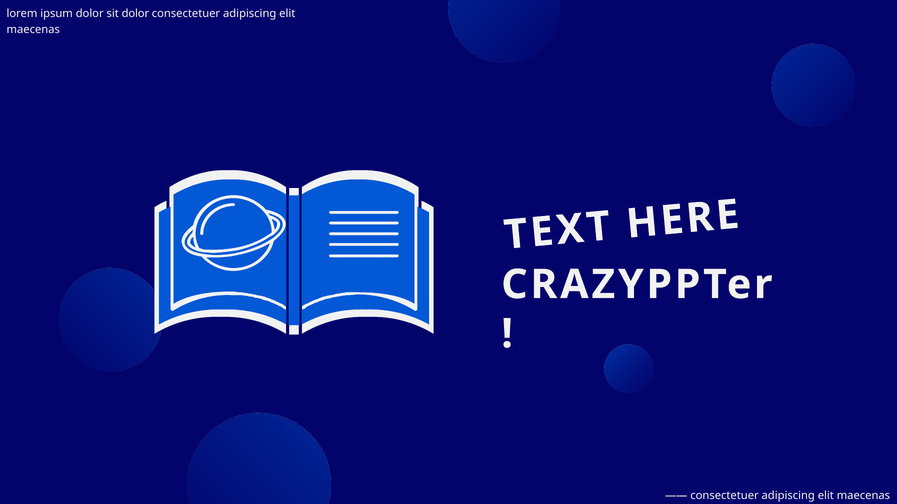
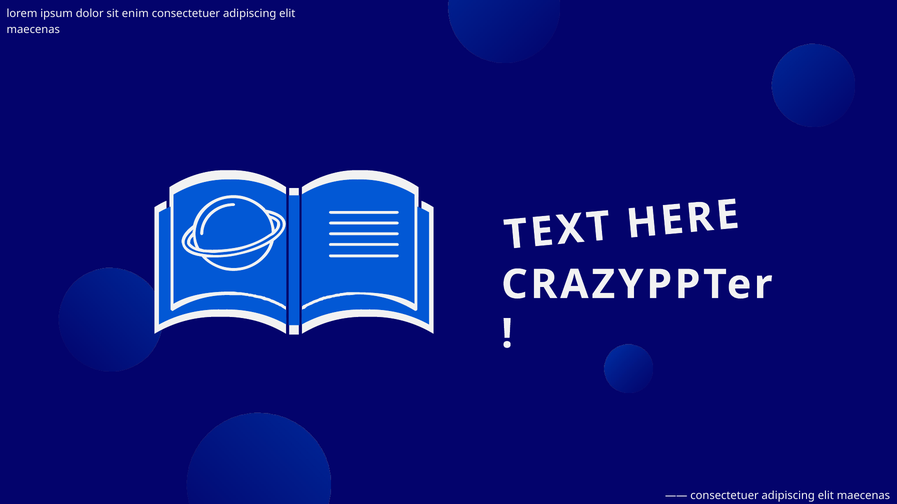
sit dolor: dolor -> enim
